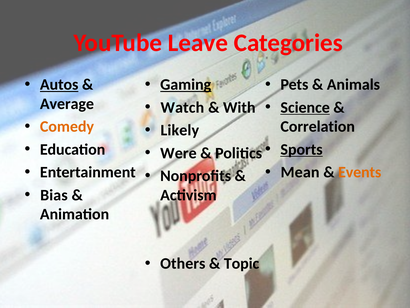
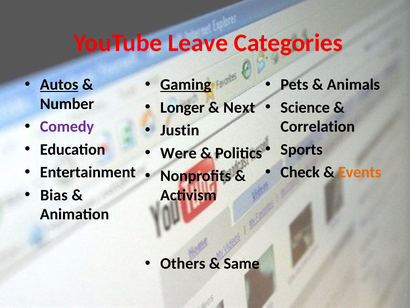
Average: Average -> Number
Watch: Watch -> Longer
With: With -> Next
Science underline: present -> none
Comedy colour: orange -> purple
Likely: Likely -> Justin
Sports underline: present -> none
Mean: Mean -> Check
Topic: Topic -> Same
